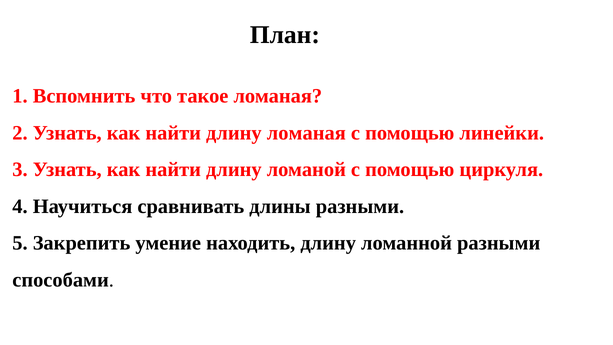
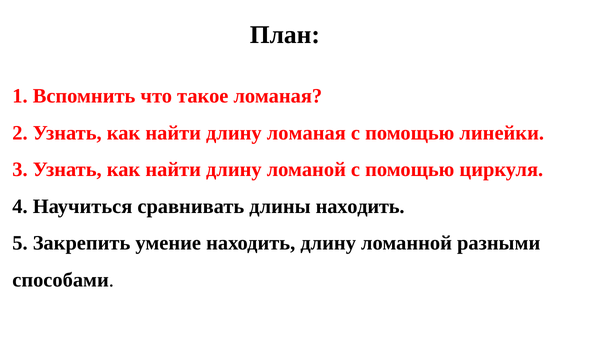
длины разными: разными -> находить
